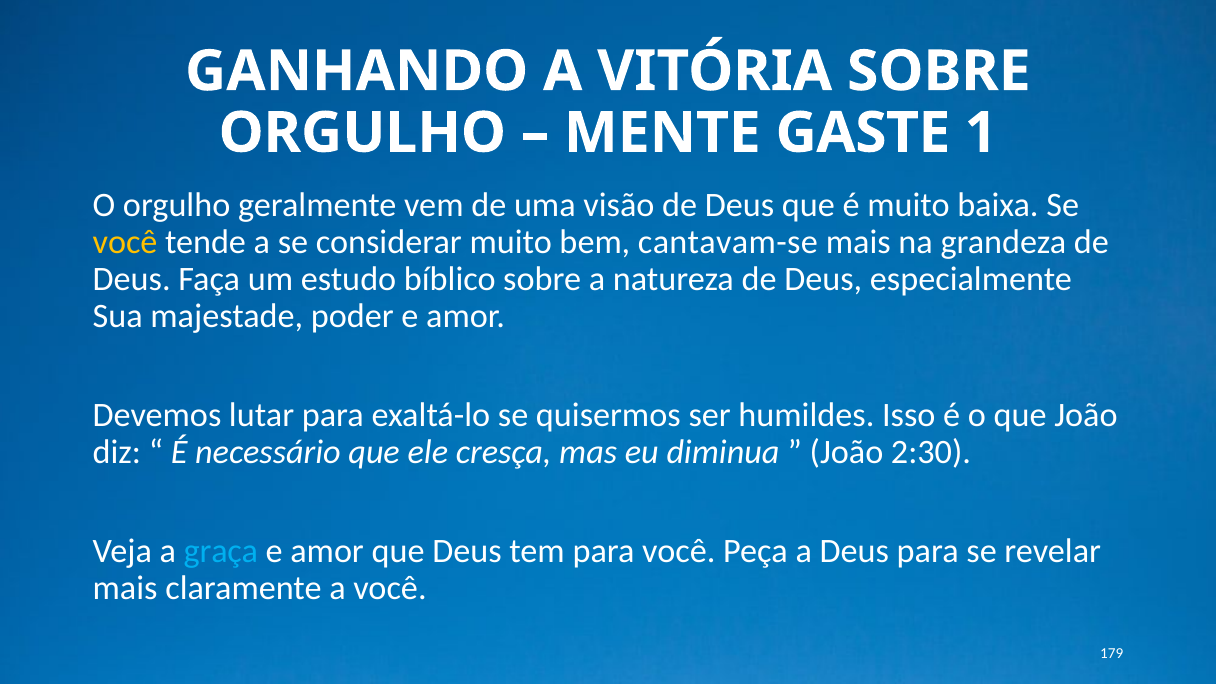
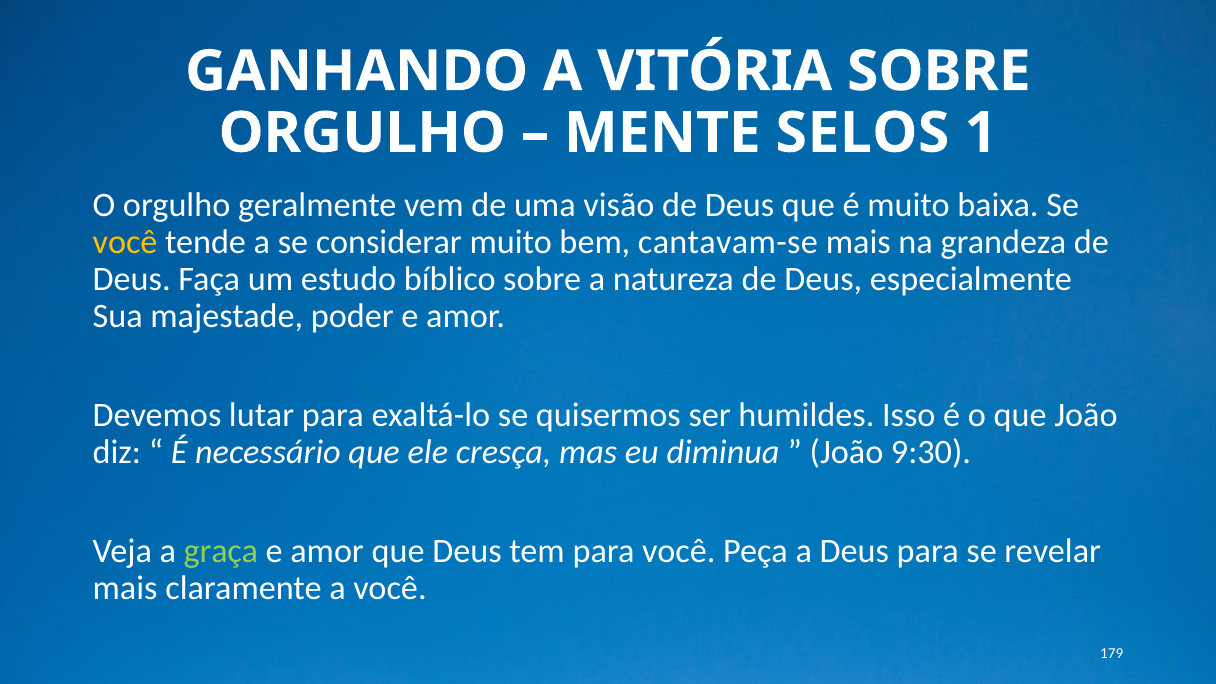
GASTE: GASTE -> SELOS
2:30: 2:30 -> 9:30
graça colour: light blue -> light green
